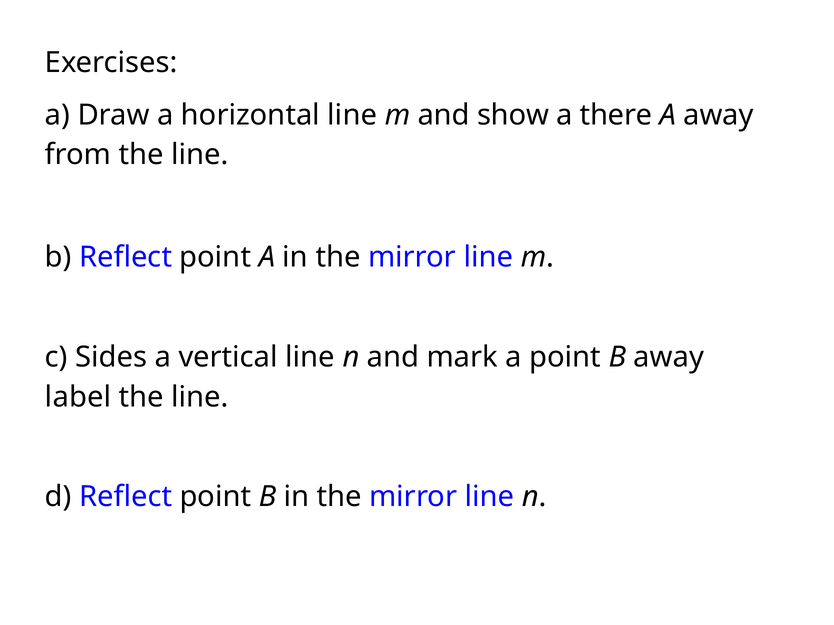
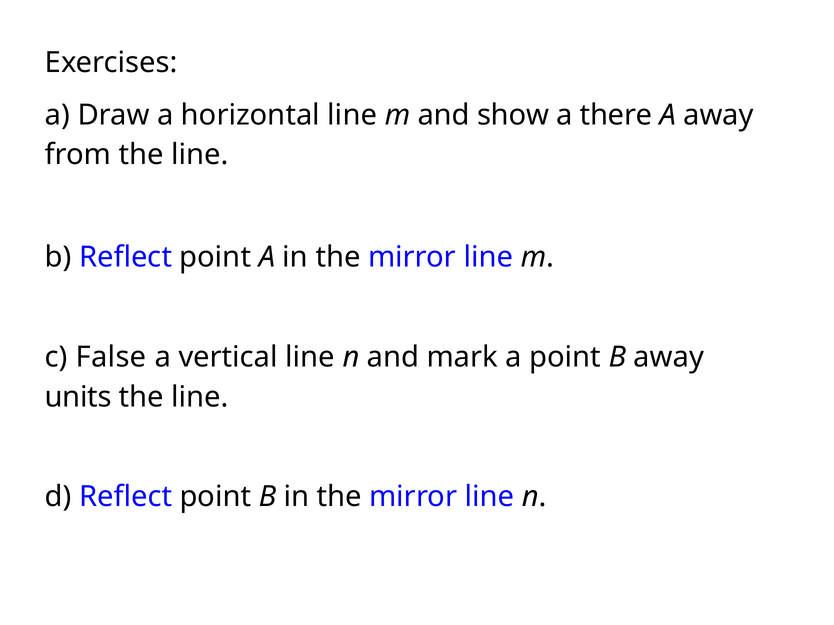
Sides: Sides -> False
label: label -> units
